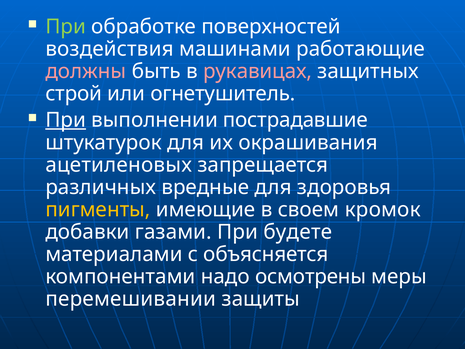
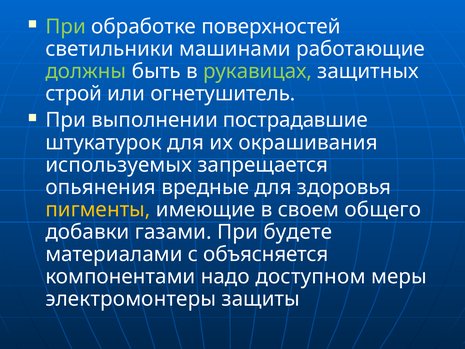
воздействия: воздействия -> светильники
должны colour: pink -> light green
рукавицах colour: pink -> light green
При at (66, 120) underline: present -> none
ацетиленовых: ацетиленовых -> используемых
различных: различных -> опьянения
кромок: кромок -> общего
осмотрены: осмотрены -> доступном
перемешивании: перемешивании -> электромонтеры
